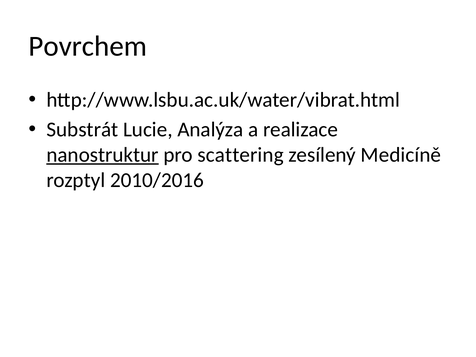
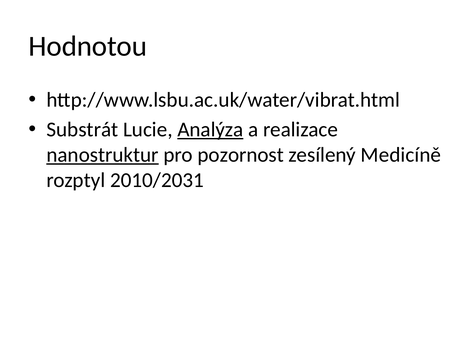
Povrchem: Povrchem -> Hodnotou
Analýza underline: none -> present
scattering: scattering -> pozornost
2010/2016: 2010/2016 -> 2010/2031
